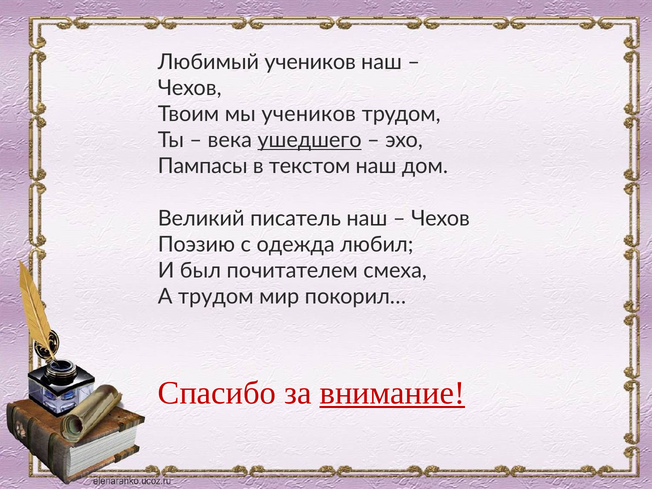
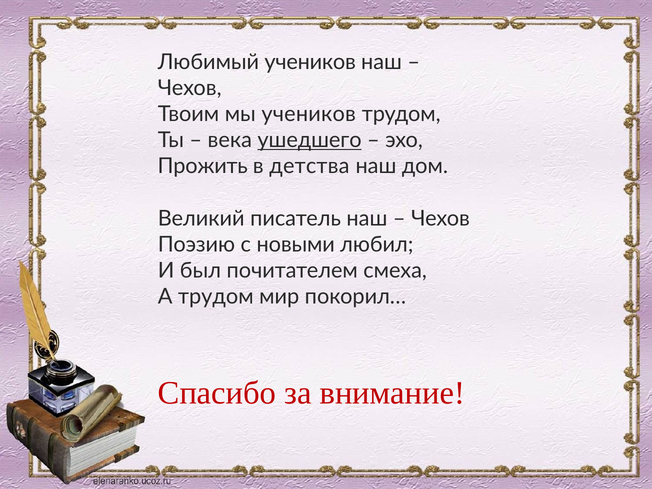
Пампасы: Пампасы -> Прожить
текстом: текстом -> детства
одежда: одежда -> новыми
внимание underline: present -> none
